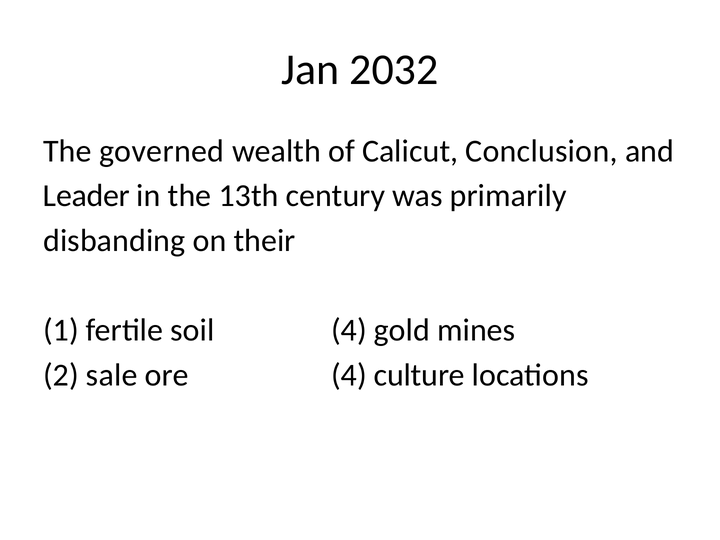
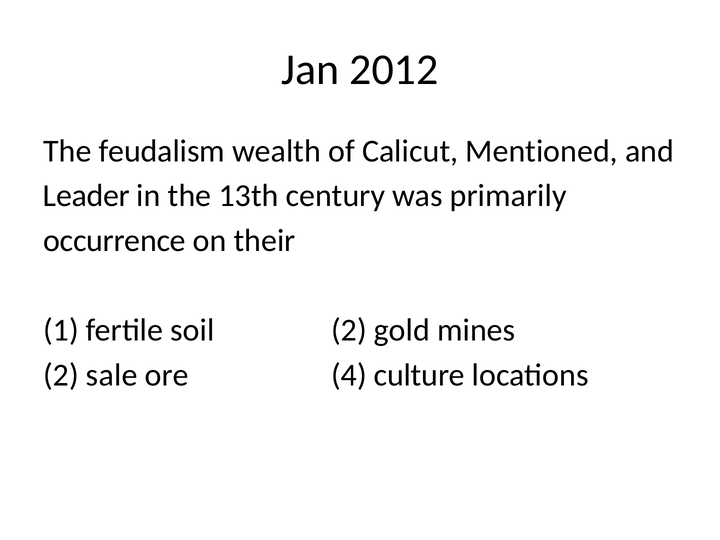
2032: 2032 -> 2012
governed: governed -> feudalism
Conclusion: Conclusion -> Mentioned
disbanding: disbanding -> occurrence
soil 4: 4 -> 2
